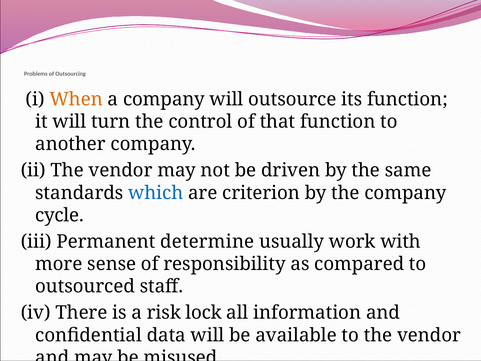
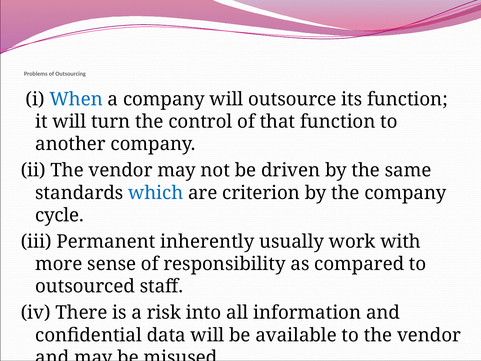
When colour: orange -> blue
determine: determine -> inherently
lock: lock -> into
